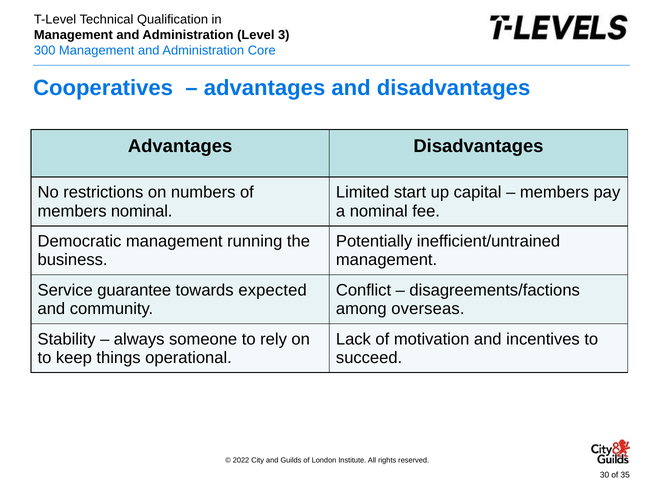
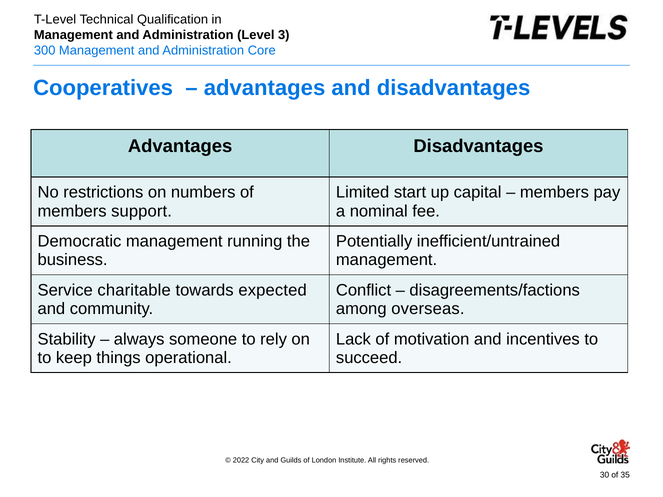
members nominal: nominal -> support
guarantee: guarantee -> charitable
